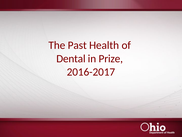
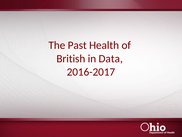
Dental: Dental -> British
Prize: Prize -> Data
